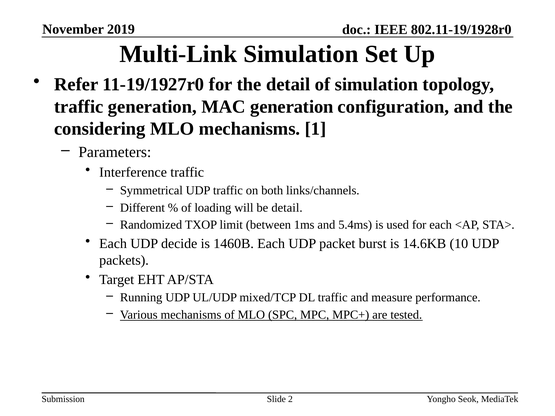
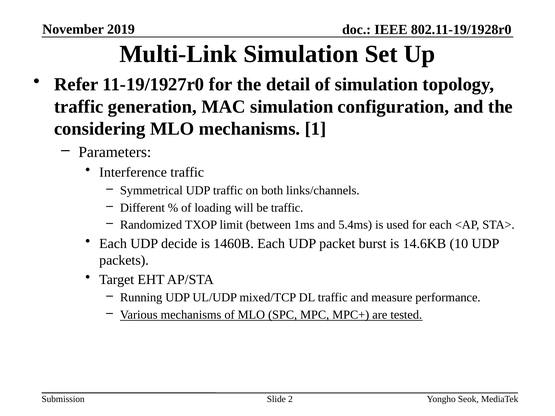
MAC generation: generation -> simulation
be detail: detail -> traffic
